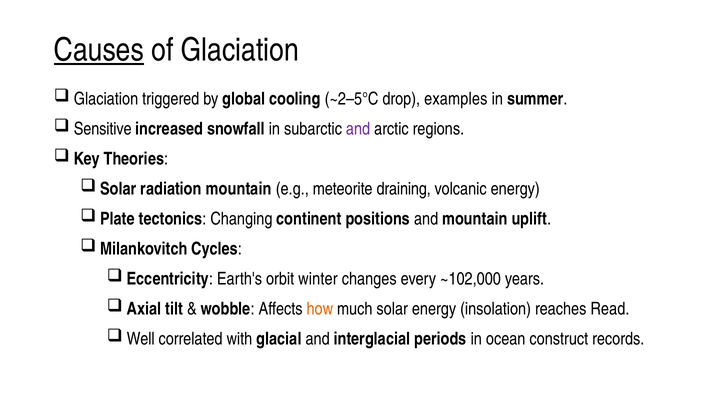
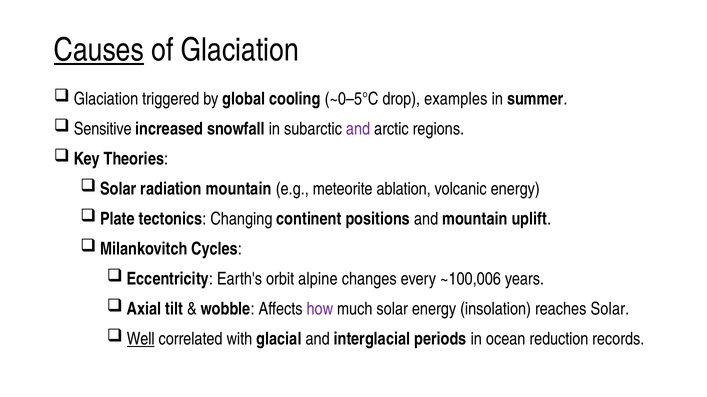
~2–5°C: ~2–5°C -> ~0–5°C
draining: draining -> ablation
winter: winter -> alpine
~102,000: ~102,000 -> ~100,006
how colour: orange -> purple
reaches Read: Read -> Solar
Well underline: none -> present
construct: construct -> reduction
